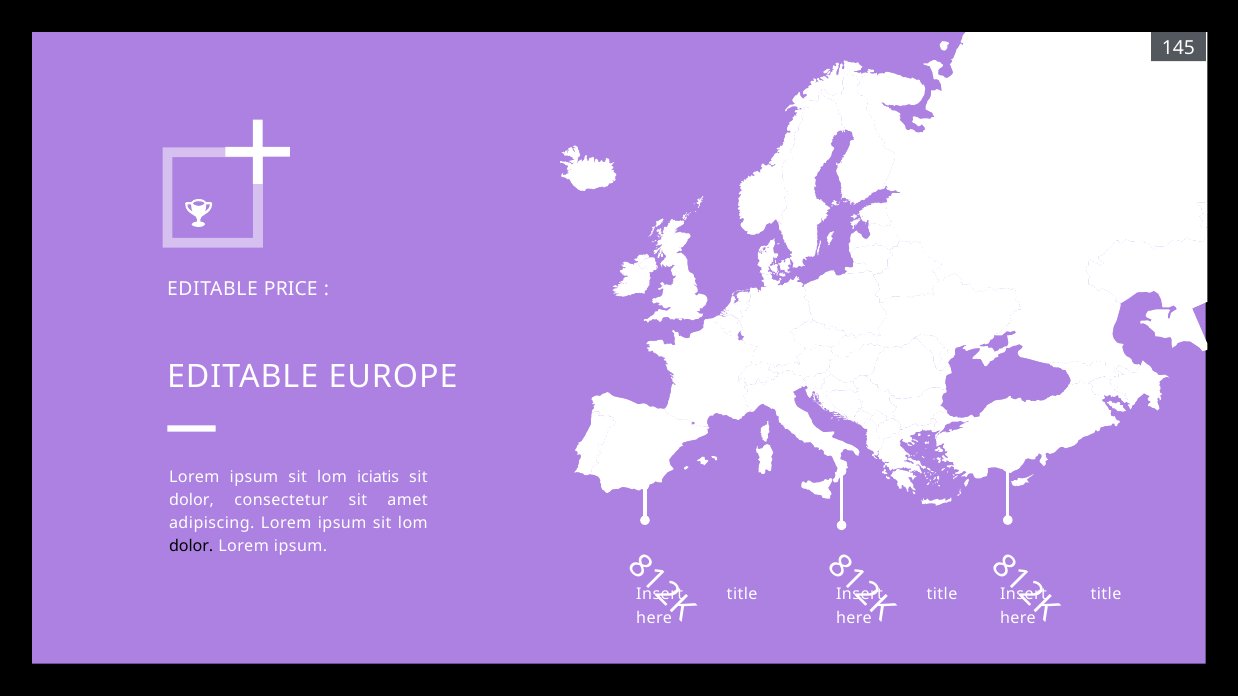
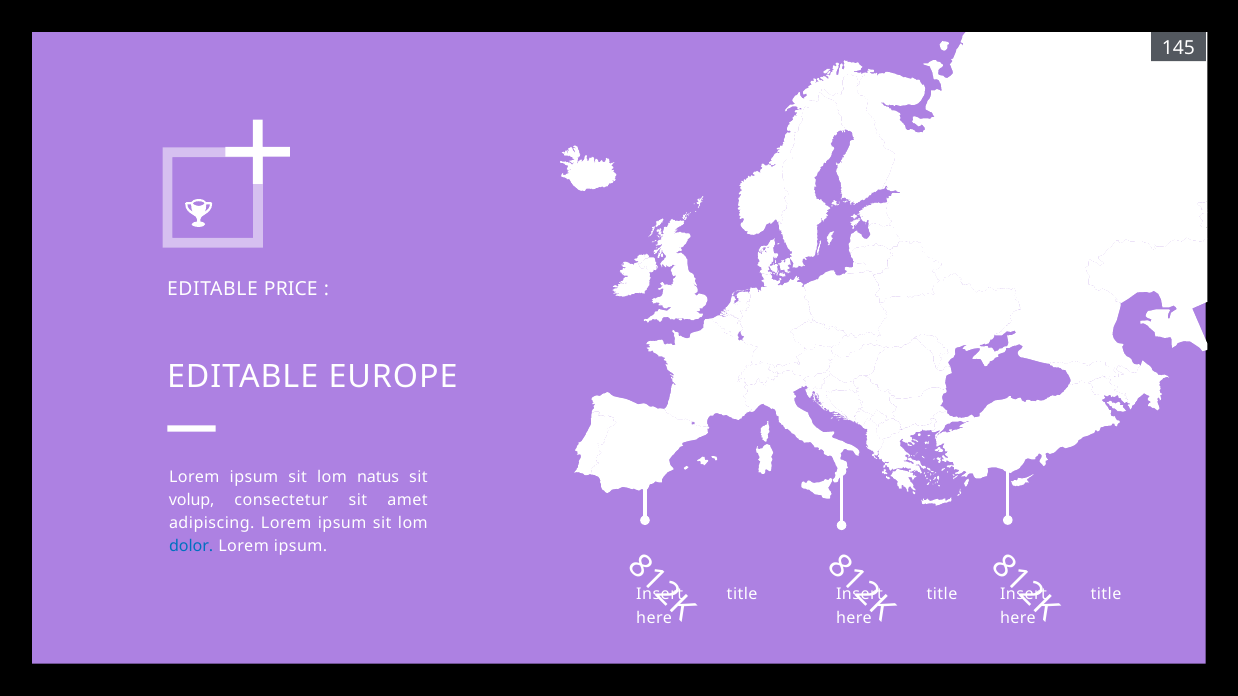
iciatis: iciatis -> natus
dolor at (192, 500): dolor -> volup
dolor at (191, 547) colour: black -> blue
